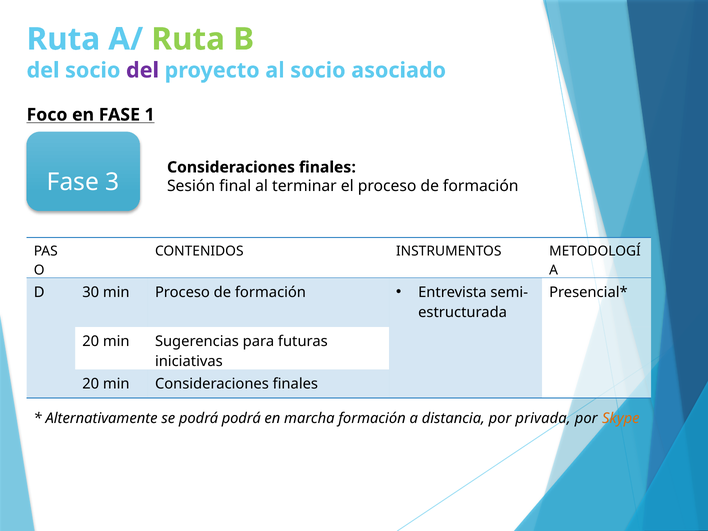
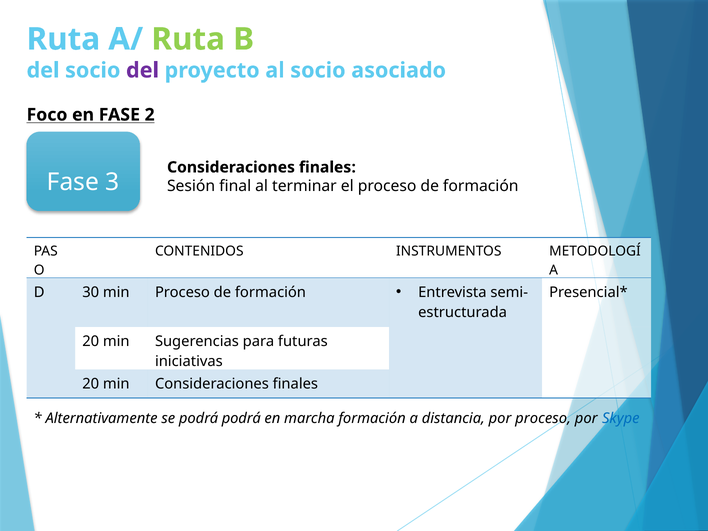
1: 1 -> 2
por privada: privada -> proceso
Skype colour: orange -> blue
